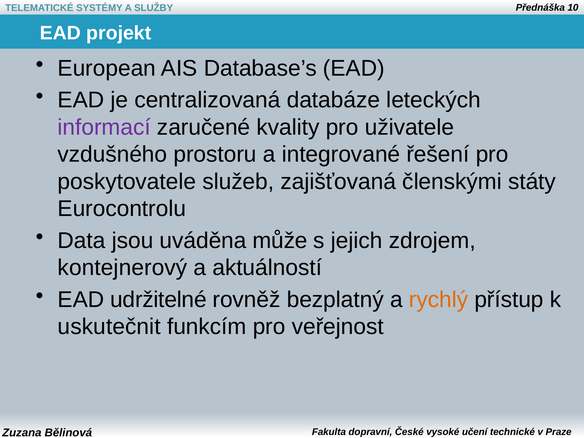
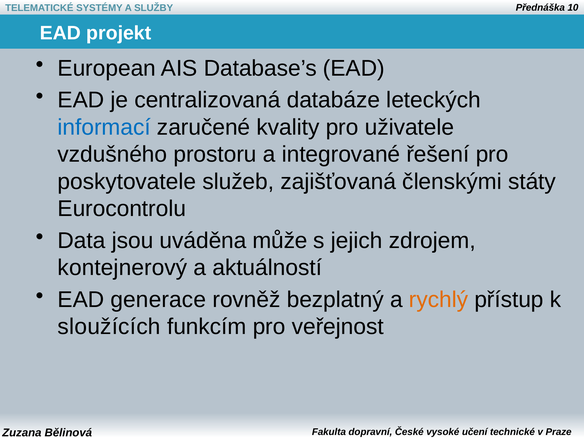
informací colour: purple -> blue
udržitelné: udržitelné -> generace
uskutečnit: uskutečnit -> sloužících
